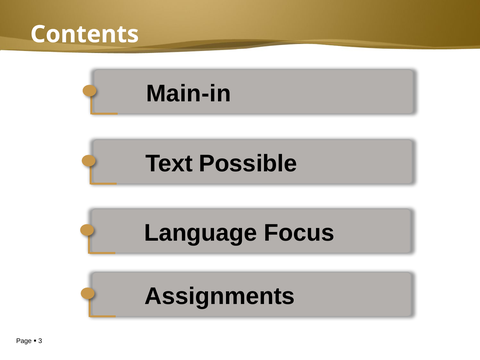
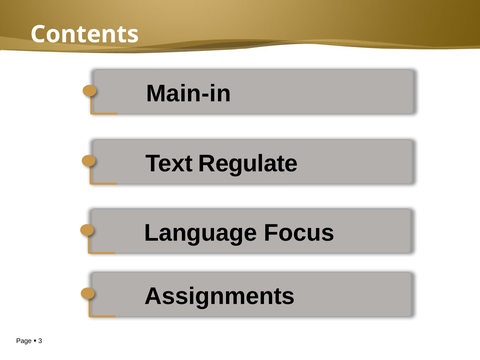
Possible: Possible -> Regulate
